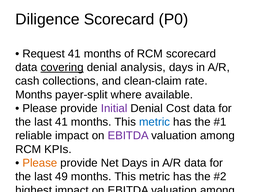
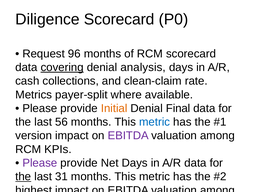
Request 41: 41 -> 96
Months at (34, 95): Months -> Metrics
Initial colour: purple -> orange
Denial Cost: Cost -> Final
last 41: 41 -> 56
reliable: reliable -> version
Please at (40, 163) colour: orange -> purple
the at (23, 177) underline: none -> present
49: 49 -> 31
